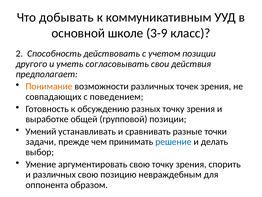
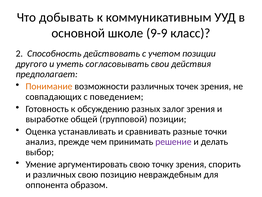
3-9: 3-9 -> 9-9
разных точку: точку -> залог
Умений: Умений -> Оценка
задачи: задачи -> анализ
решение colour: blue -> purple
